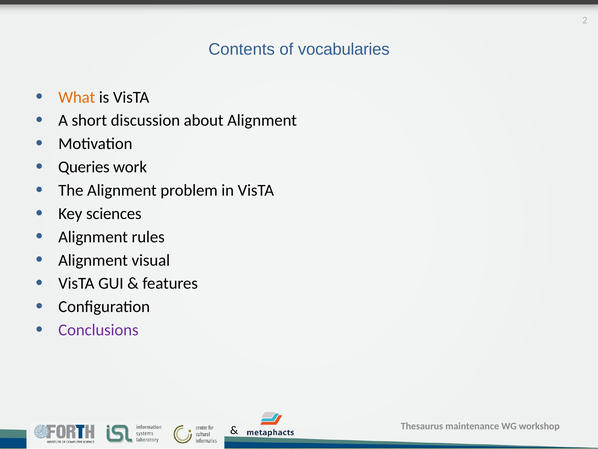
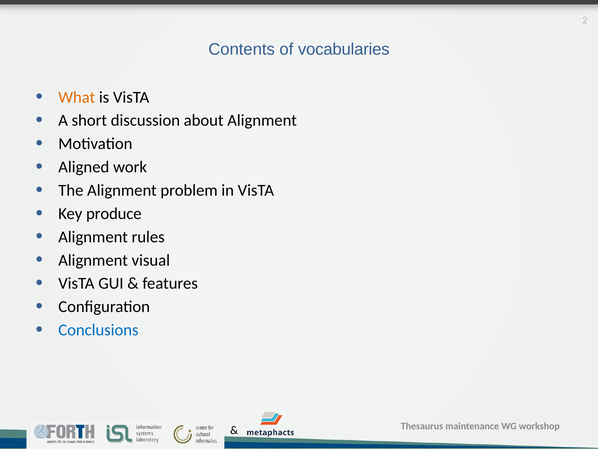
Queries: Queries -> Aligned
sciences: sciences -> produce
Conclusions colour: purple -> blue
